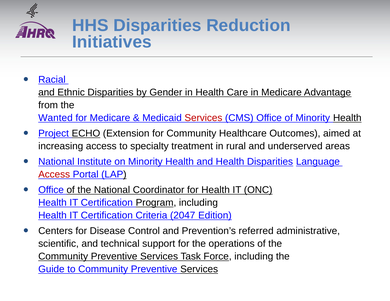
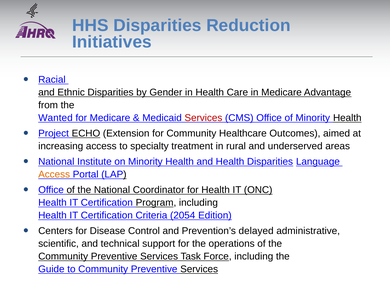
Access at (54, 175) colour: red -> orange
2047: 2047 -> 2054
referred: referred -> delayed
